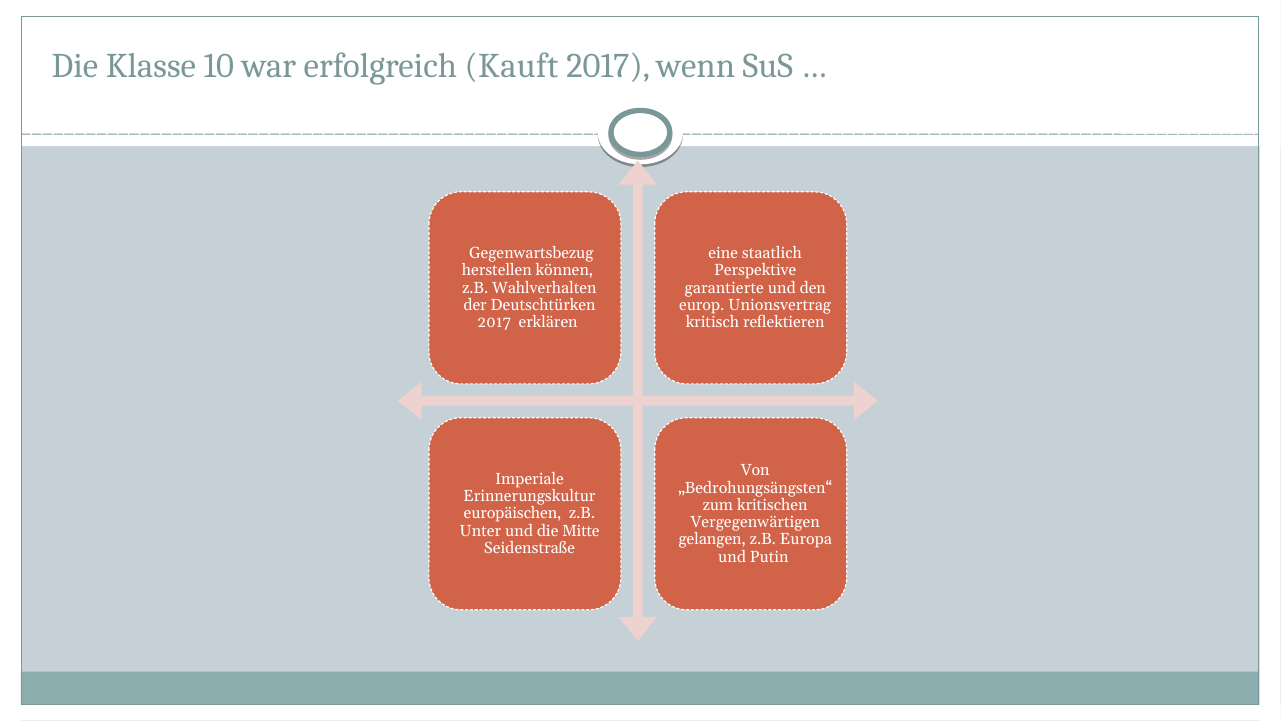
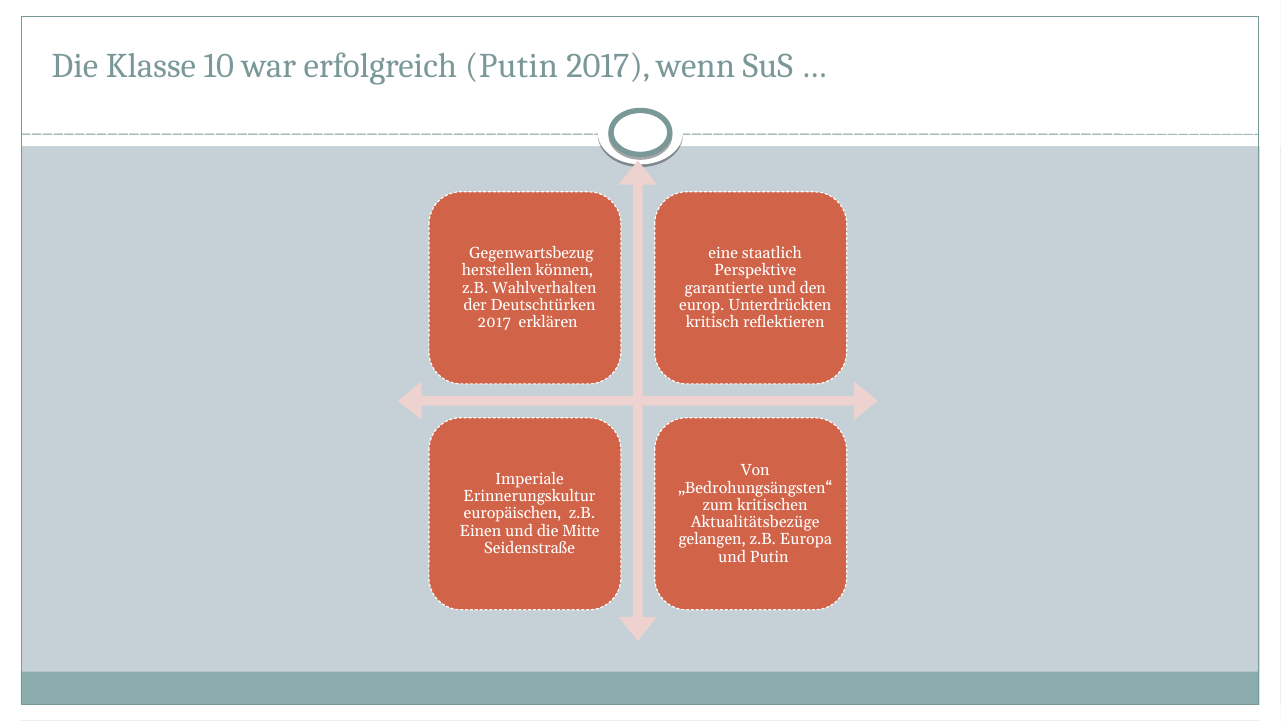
erfolgreich Kauft: Kauft -> Putin
Unionsvertrag: Unionsvertrag -> Unterdrückten
Vergegenwärtigen: Vergegenwärtigen -> Aktualitätsbezüge
Unter: Unter -> Einen
